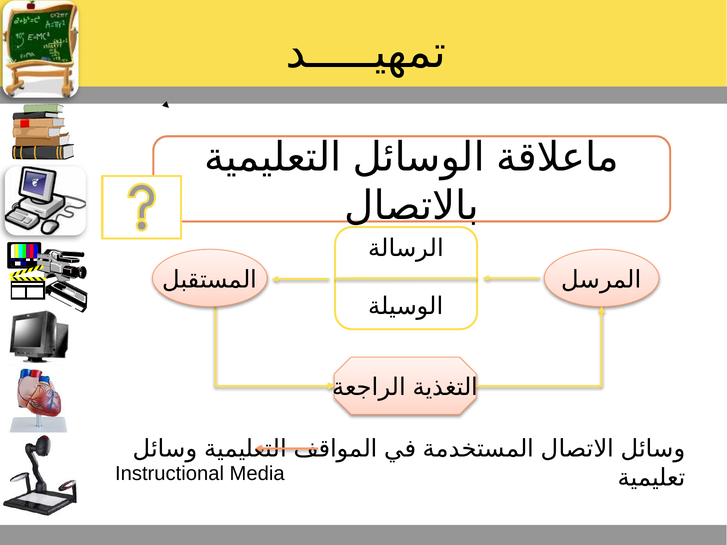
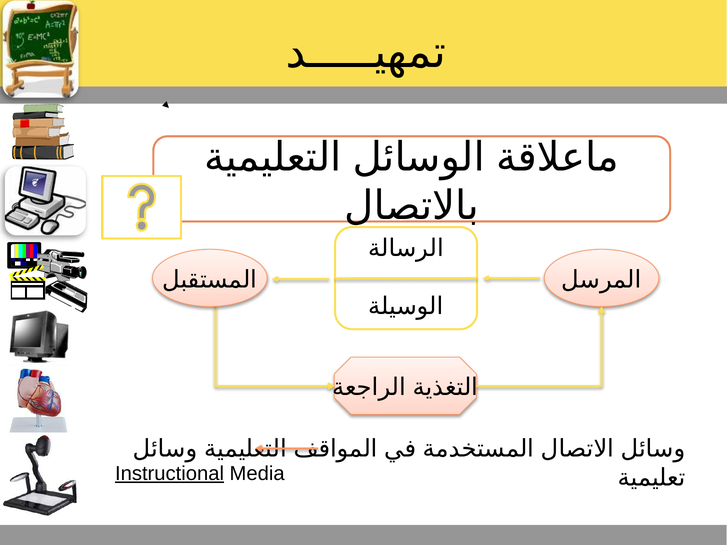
Instructional underline: none -> present
